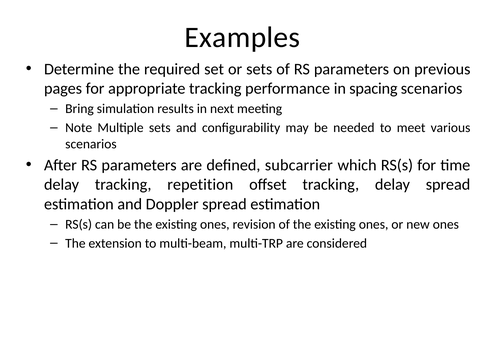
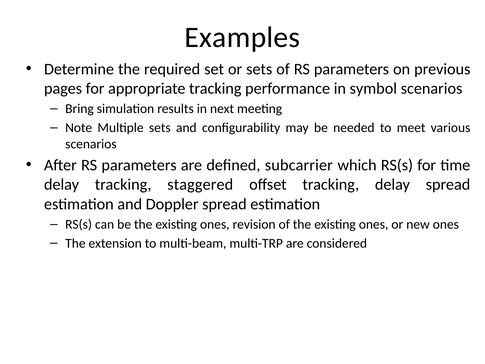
spacing: spacing -> symbol
repetition: repetition -> staggered
